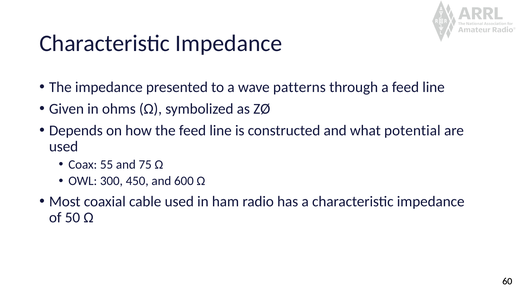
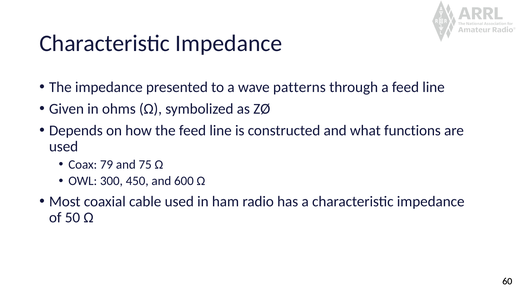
potential: potential -> functions
55: 55 -> 79
